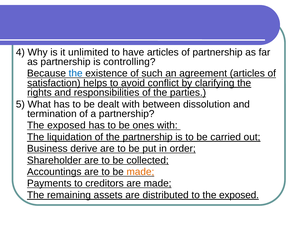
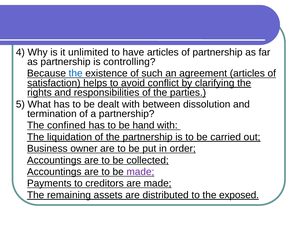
exposed at (66, 125): exposed -> confined
ones: ones -> hand
derive: derive -> owner
Shareholder at (54, 160): Shareholder -> Accountings
made at (140, 172) colour: orange -> purple
